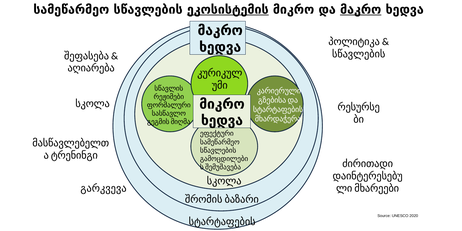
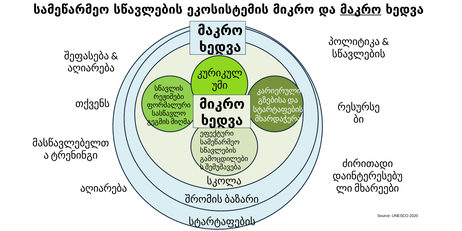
ეკოსისტემის underline: present -> none
სკოლა at (93, 104): სკოლა -> თქვენს
გარკვევა at (104, 188): გარკვევა -> აღიარება
